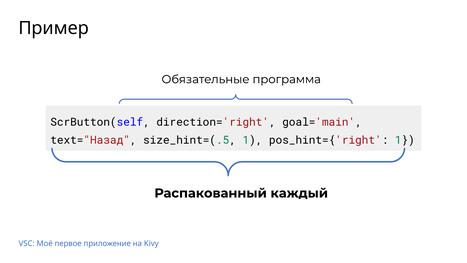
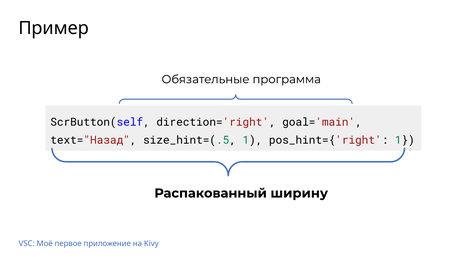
каждый: каждый -> ширину
